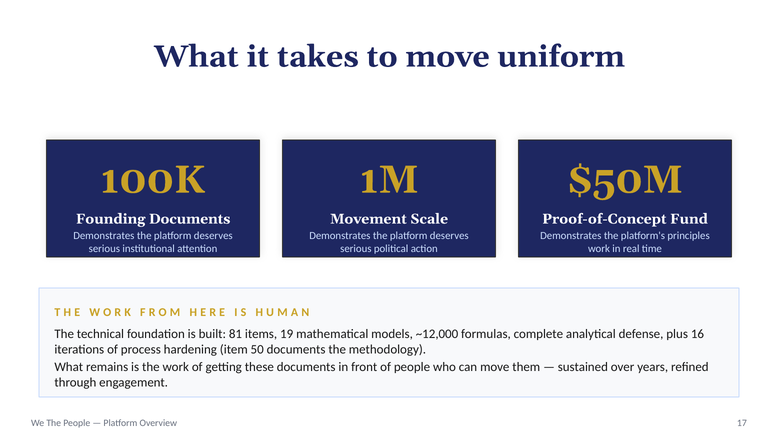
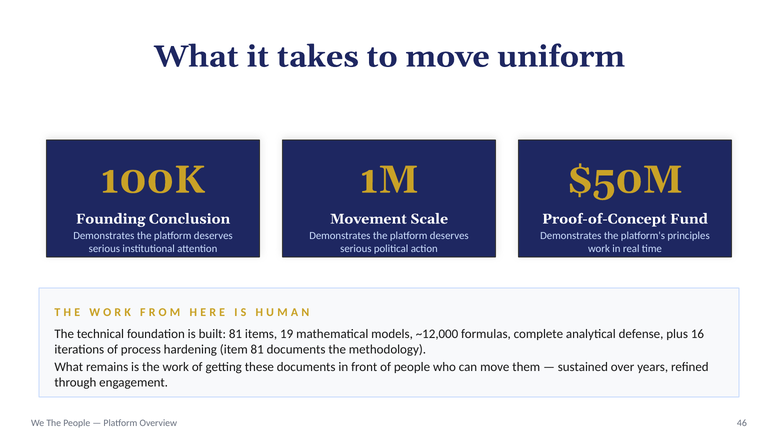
Founding Documents: Documents -> Conclusion
item 50: 50 -> 81
17: 17 -> 46
